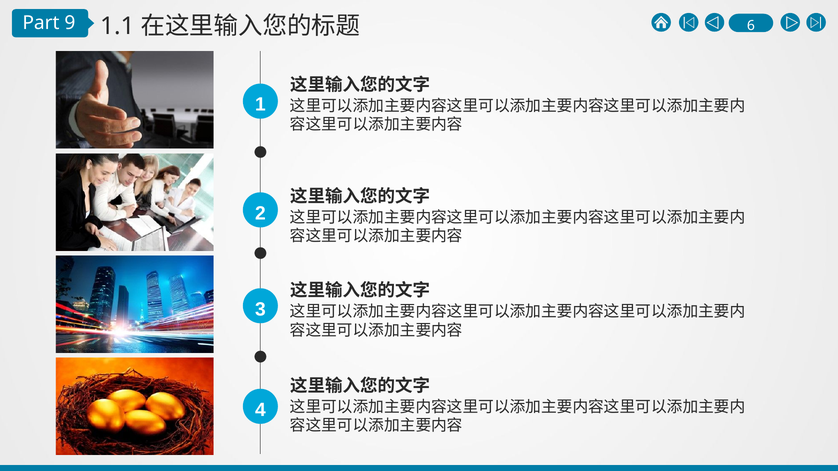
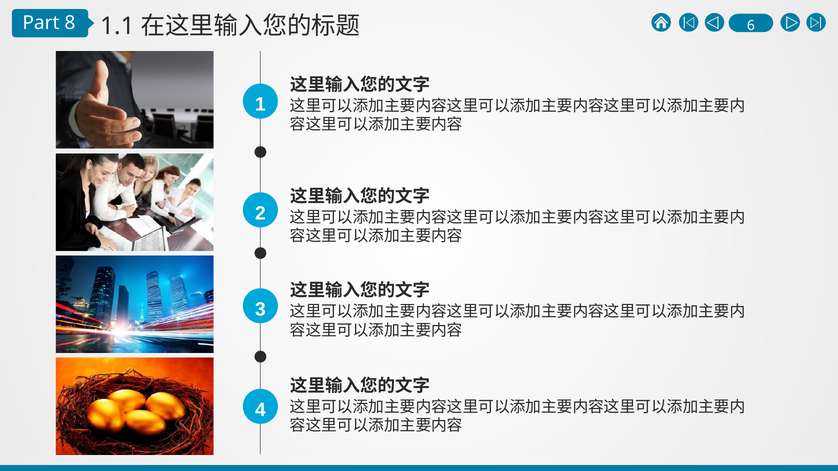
9: 9 -> 8
